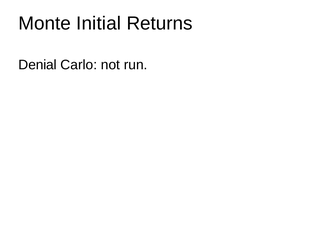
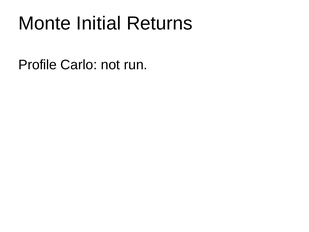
Denial: Denial -> Profile
